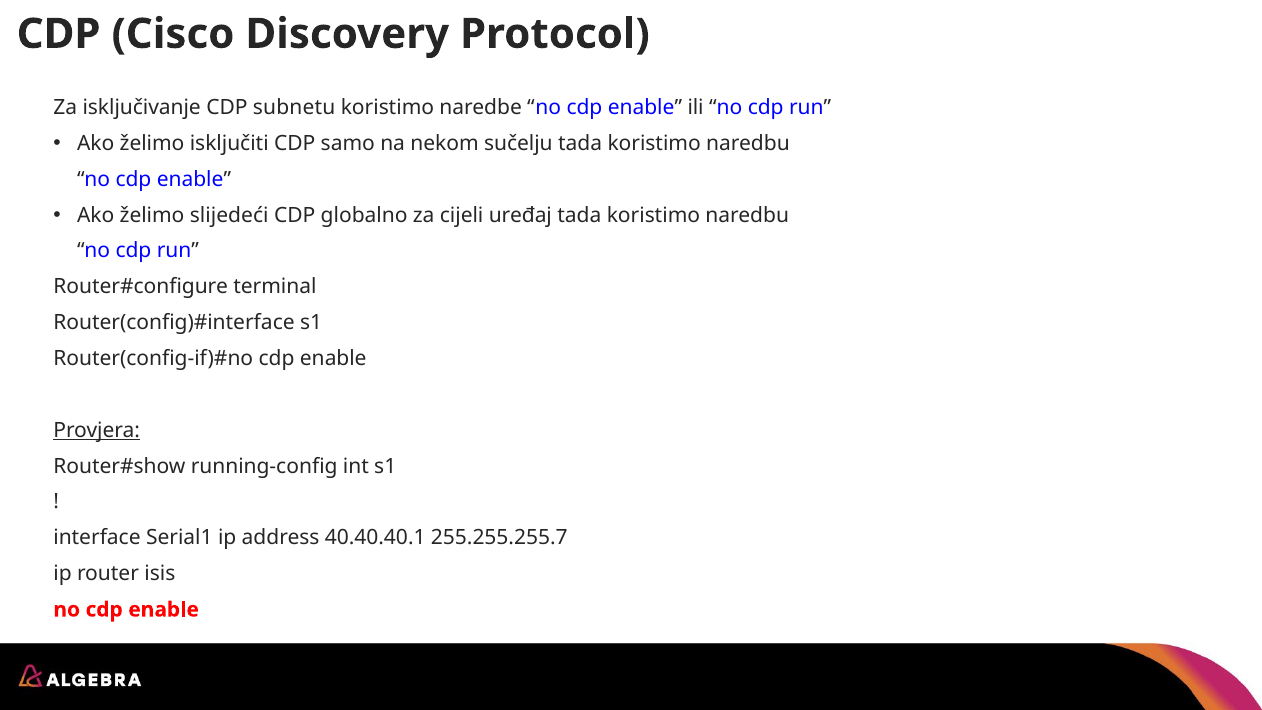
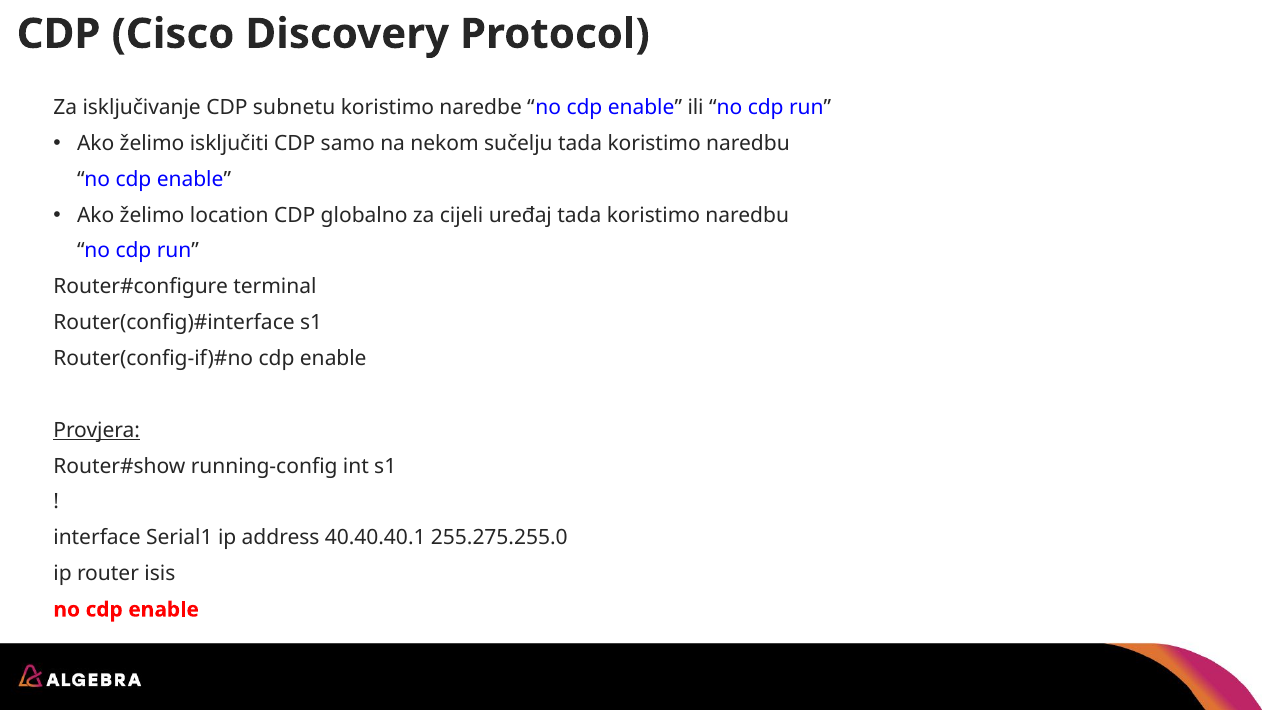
slijedeći: slijedeći -> location
255.255.255.7: 255.255.255.7 -> 255.275.255.0
